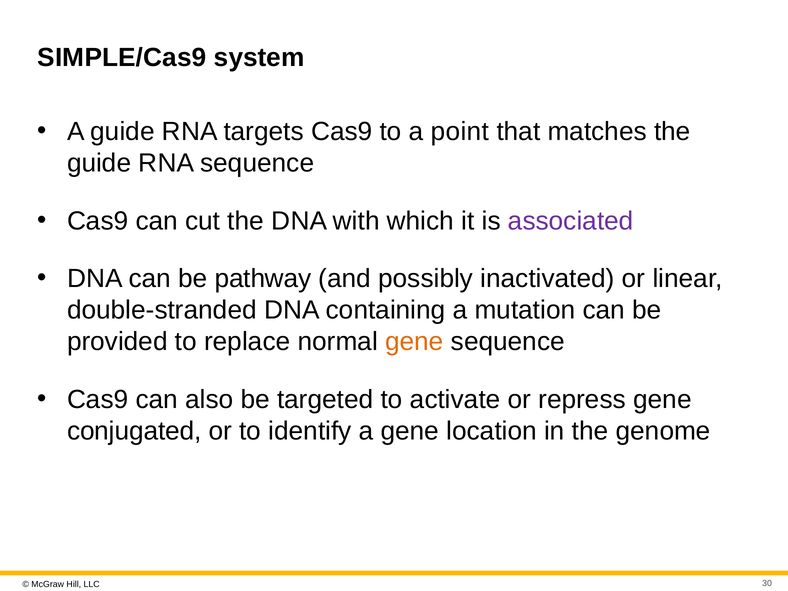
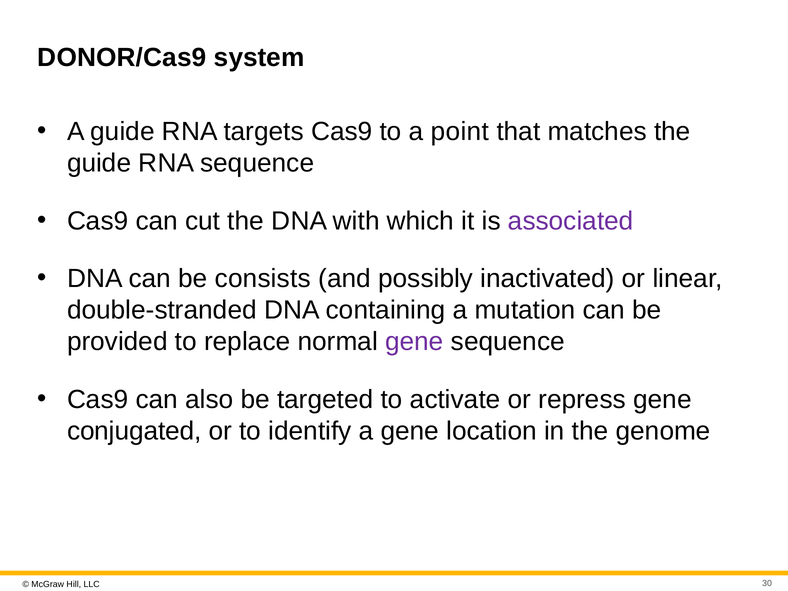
SIMPLE/Cas9: SIMPLE/Cas9 -> DONOR/Cas9
pathway: pathway -> consists
gene at (414, 342) colour: orange -> purple
